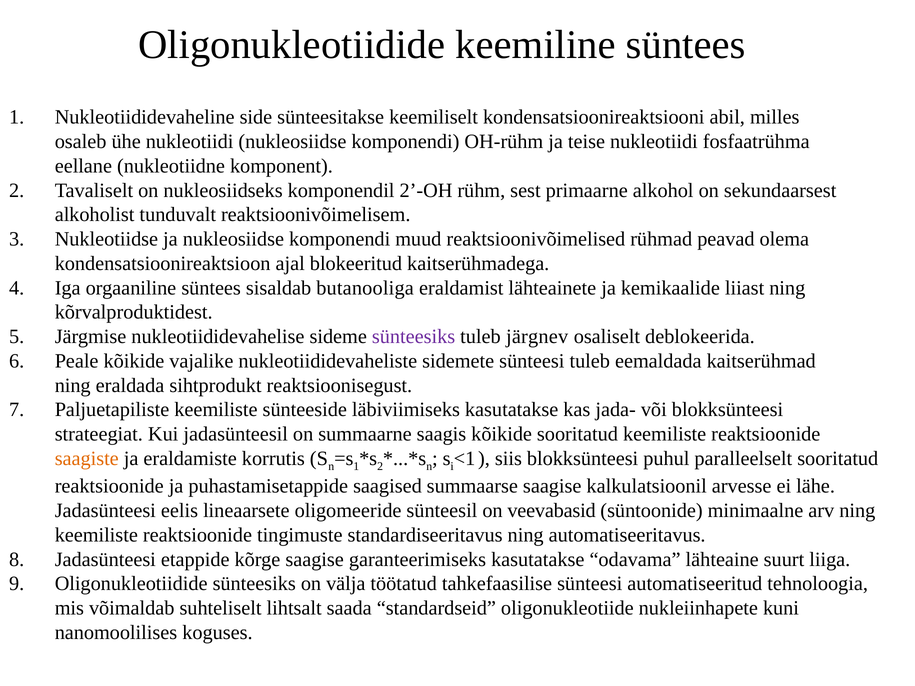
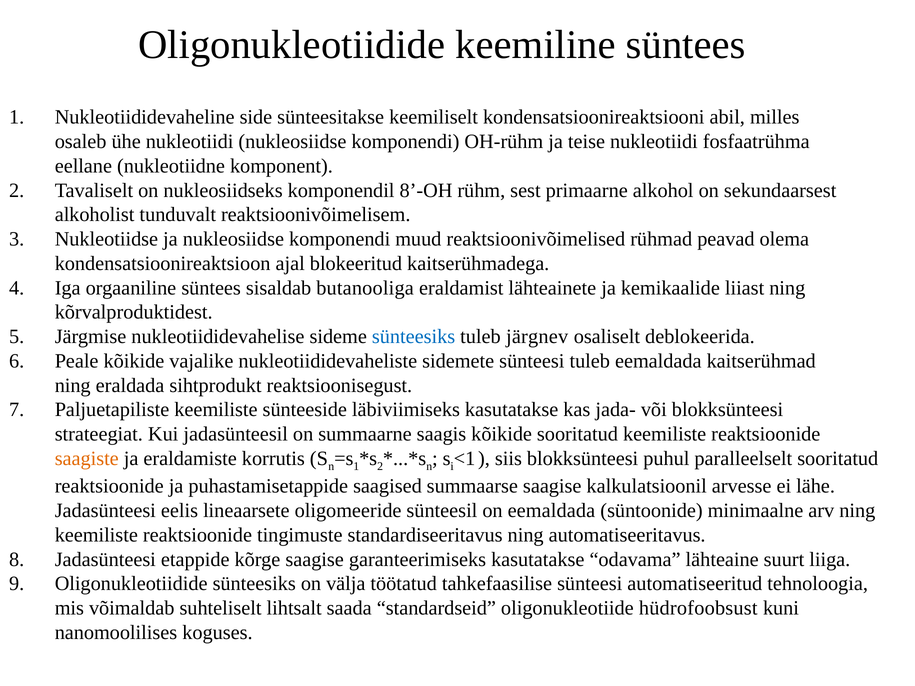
2’-OH: 2’-OH -> 8’-OH
sünteesiks at (414, 337) colour: purple -> blue
on veevabasid: veevabasid -> eemaldada
nukleiinhapete: nukleiinhapete -> hüdrofoobsust
